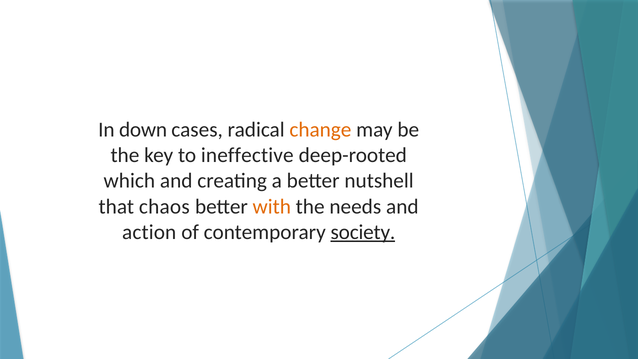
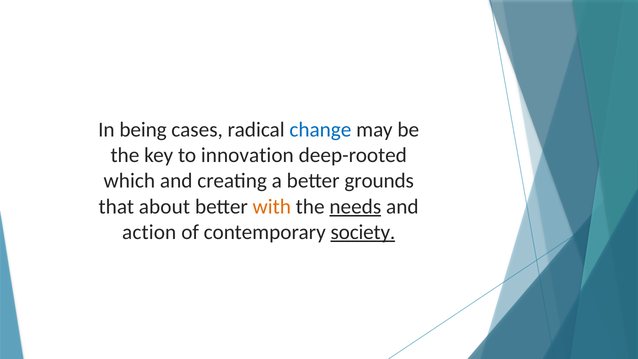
down: down -> being
change colour: orange -> blue
ineffective: ineffective -> innovation
nutshell: nutshell -> grounds
chaos: chaos -> about
needs underline: none -> present
